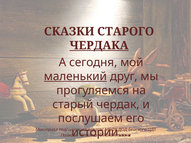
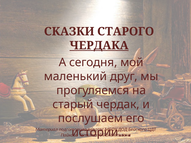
маленький underline: present -> none
